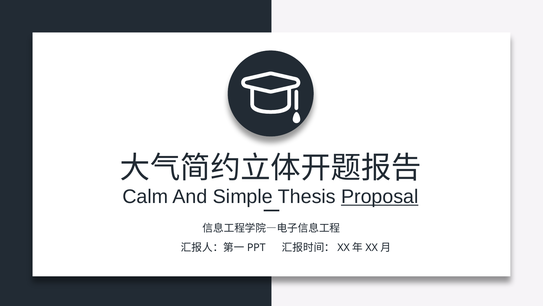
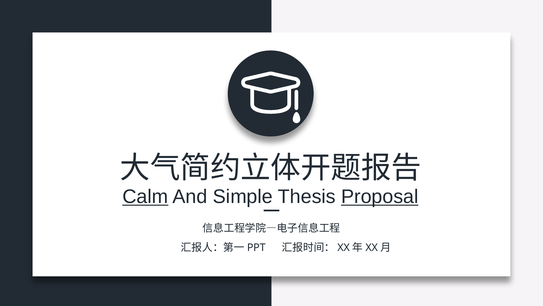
Calm underline: none -> present
